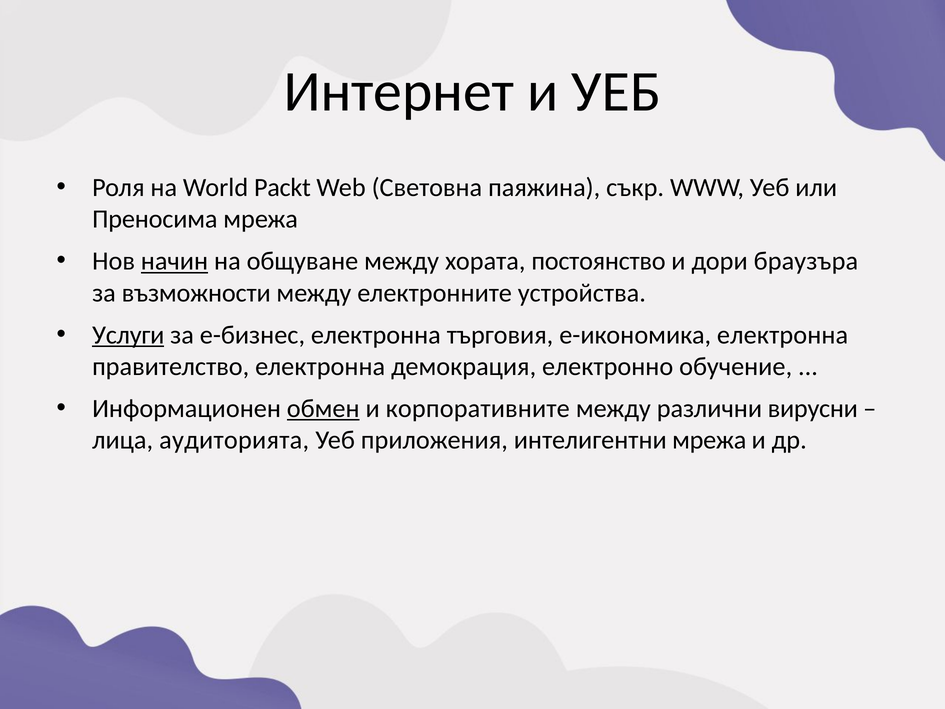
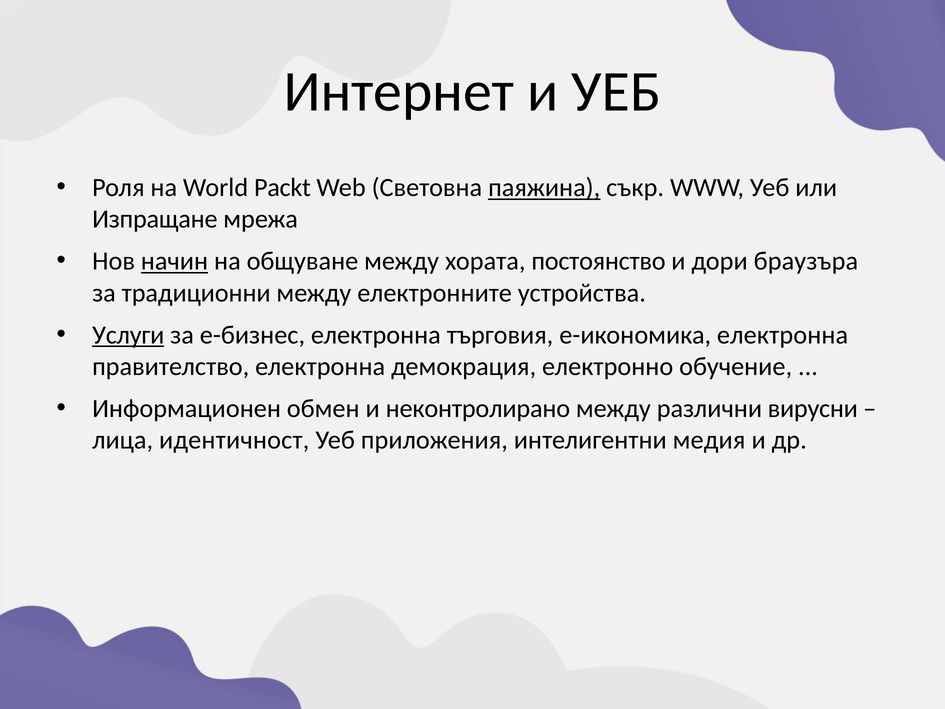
паяжина underline: none -> present
Преносима: Преносима -> Изпращане
възможности: възможности -> традиционни
обмен underline: present -> none
корпоративните: корпоративните -> неконтролирано
аудиторията: аудиторията -> идентичност
интелигентни мрежа: мрежа -> медия
